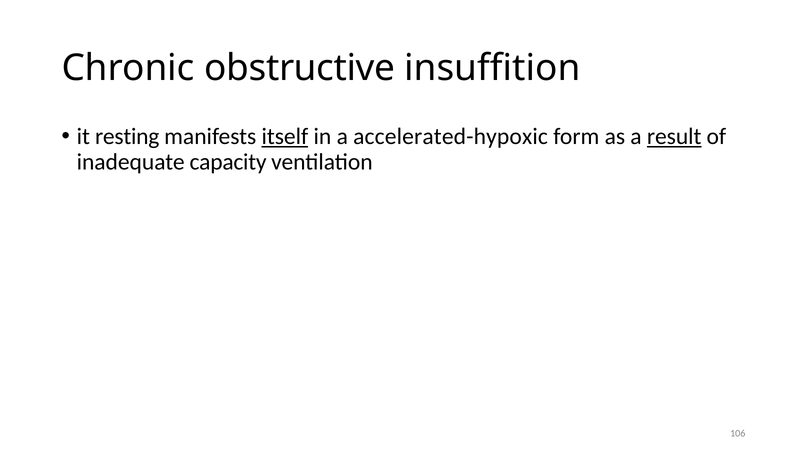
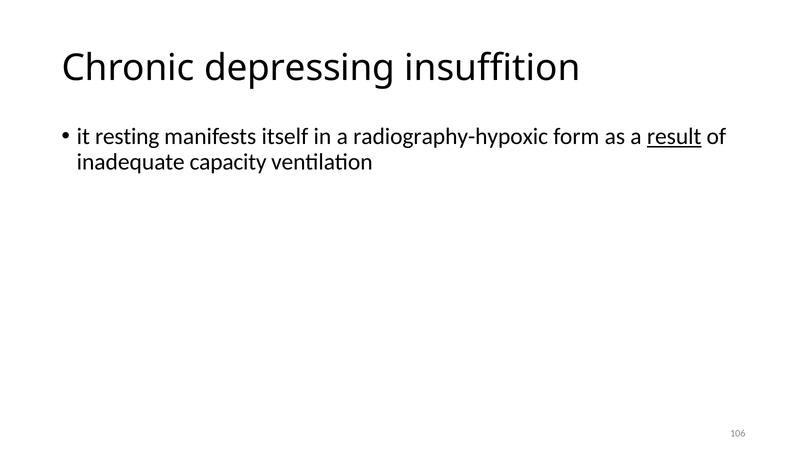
obstructive: obstructive -> depressing
itself underline: present -> none
accelerated-hypoxic: accelerated-hypoxic -> radiography-hypoxic
